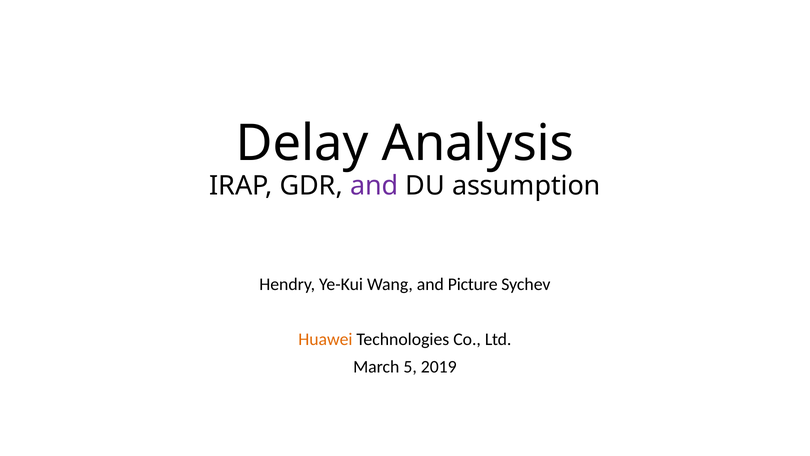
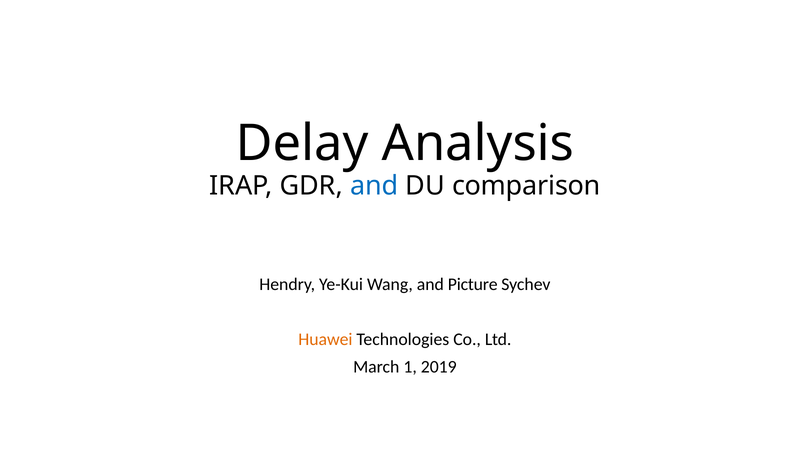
and at (374, 186) colour: purple -> blue
assumption: assumption -> comparison
5: 5 -> 1
